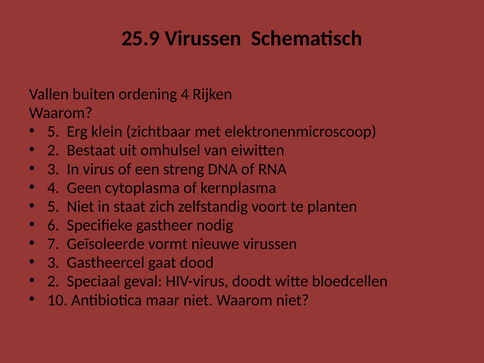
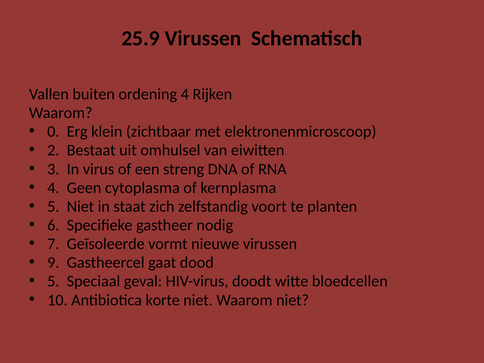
5 at (53, 132): 5 -> 0
3 at (53, 263): 3 -> 9
2 at (53, 281): 2 -> 5
maar: maar -> korte
